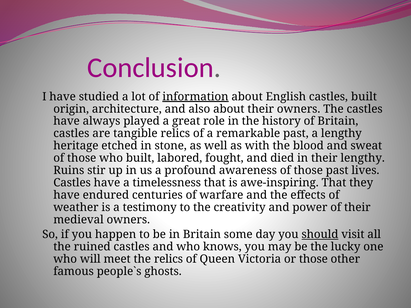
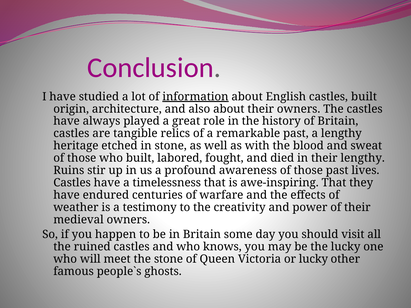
should underline: present -> none
the relics: relics -> stone
or those: those -> lucky
